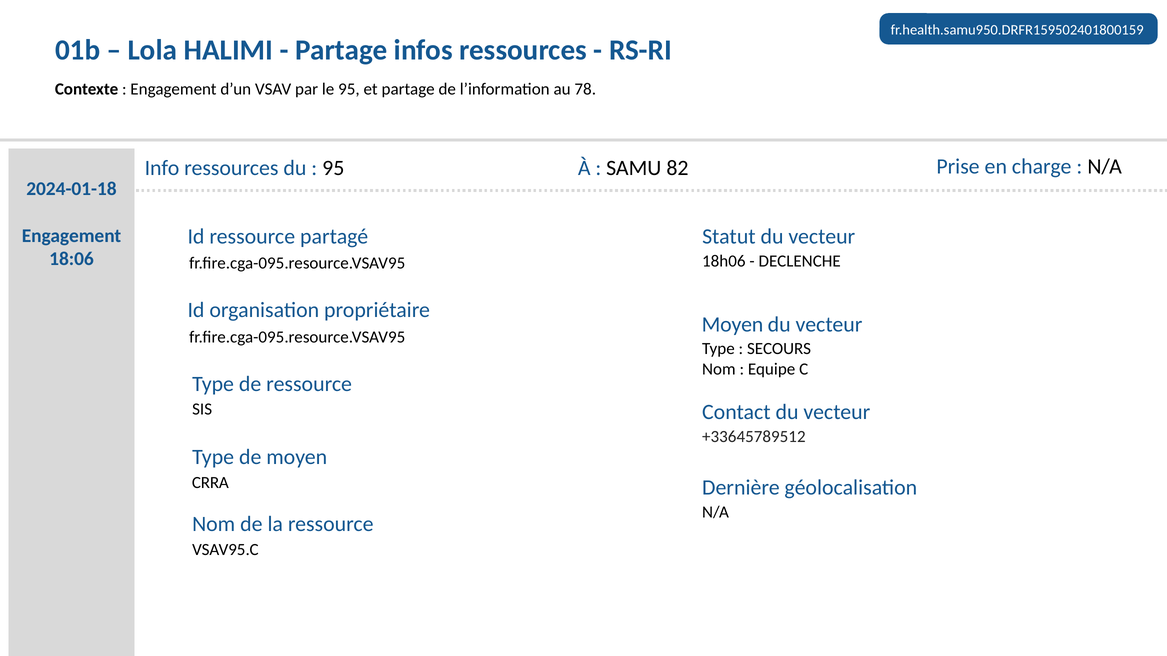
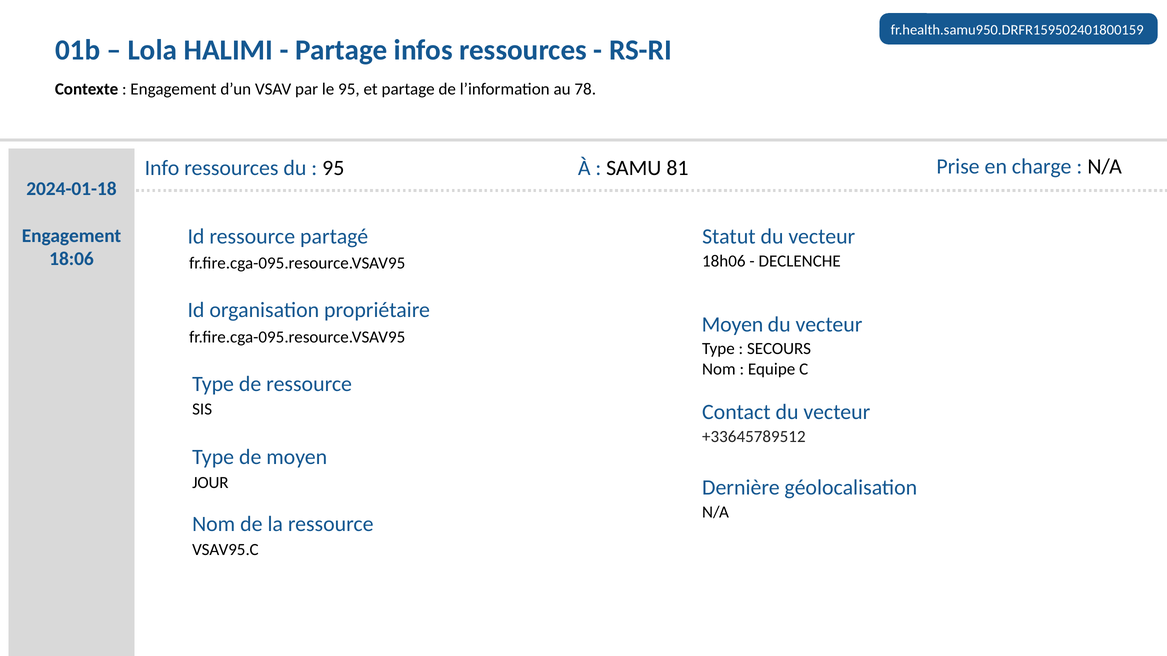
82: 82 -> 81
CRRA: CRRA -> JOUR
